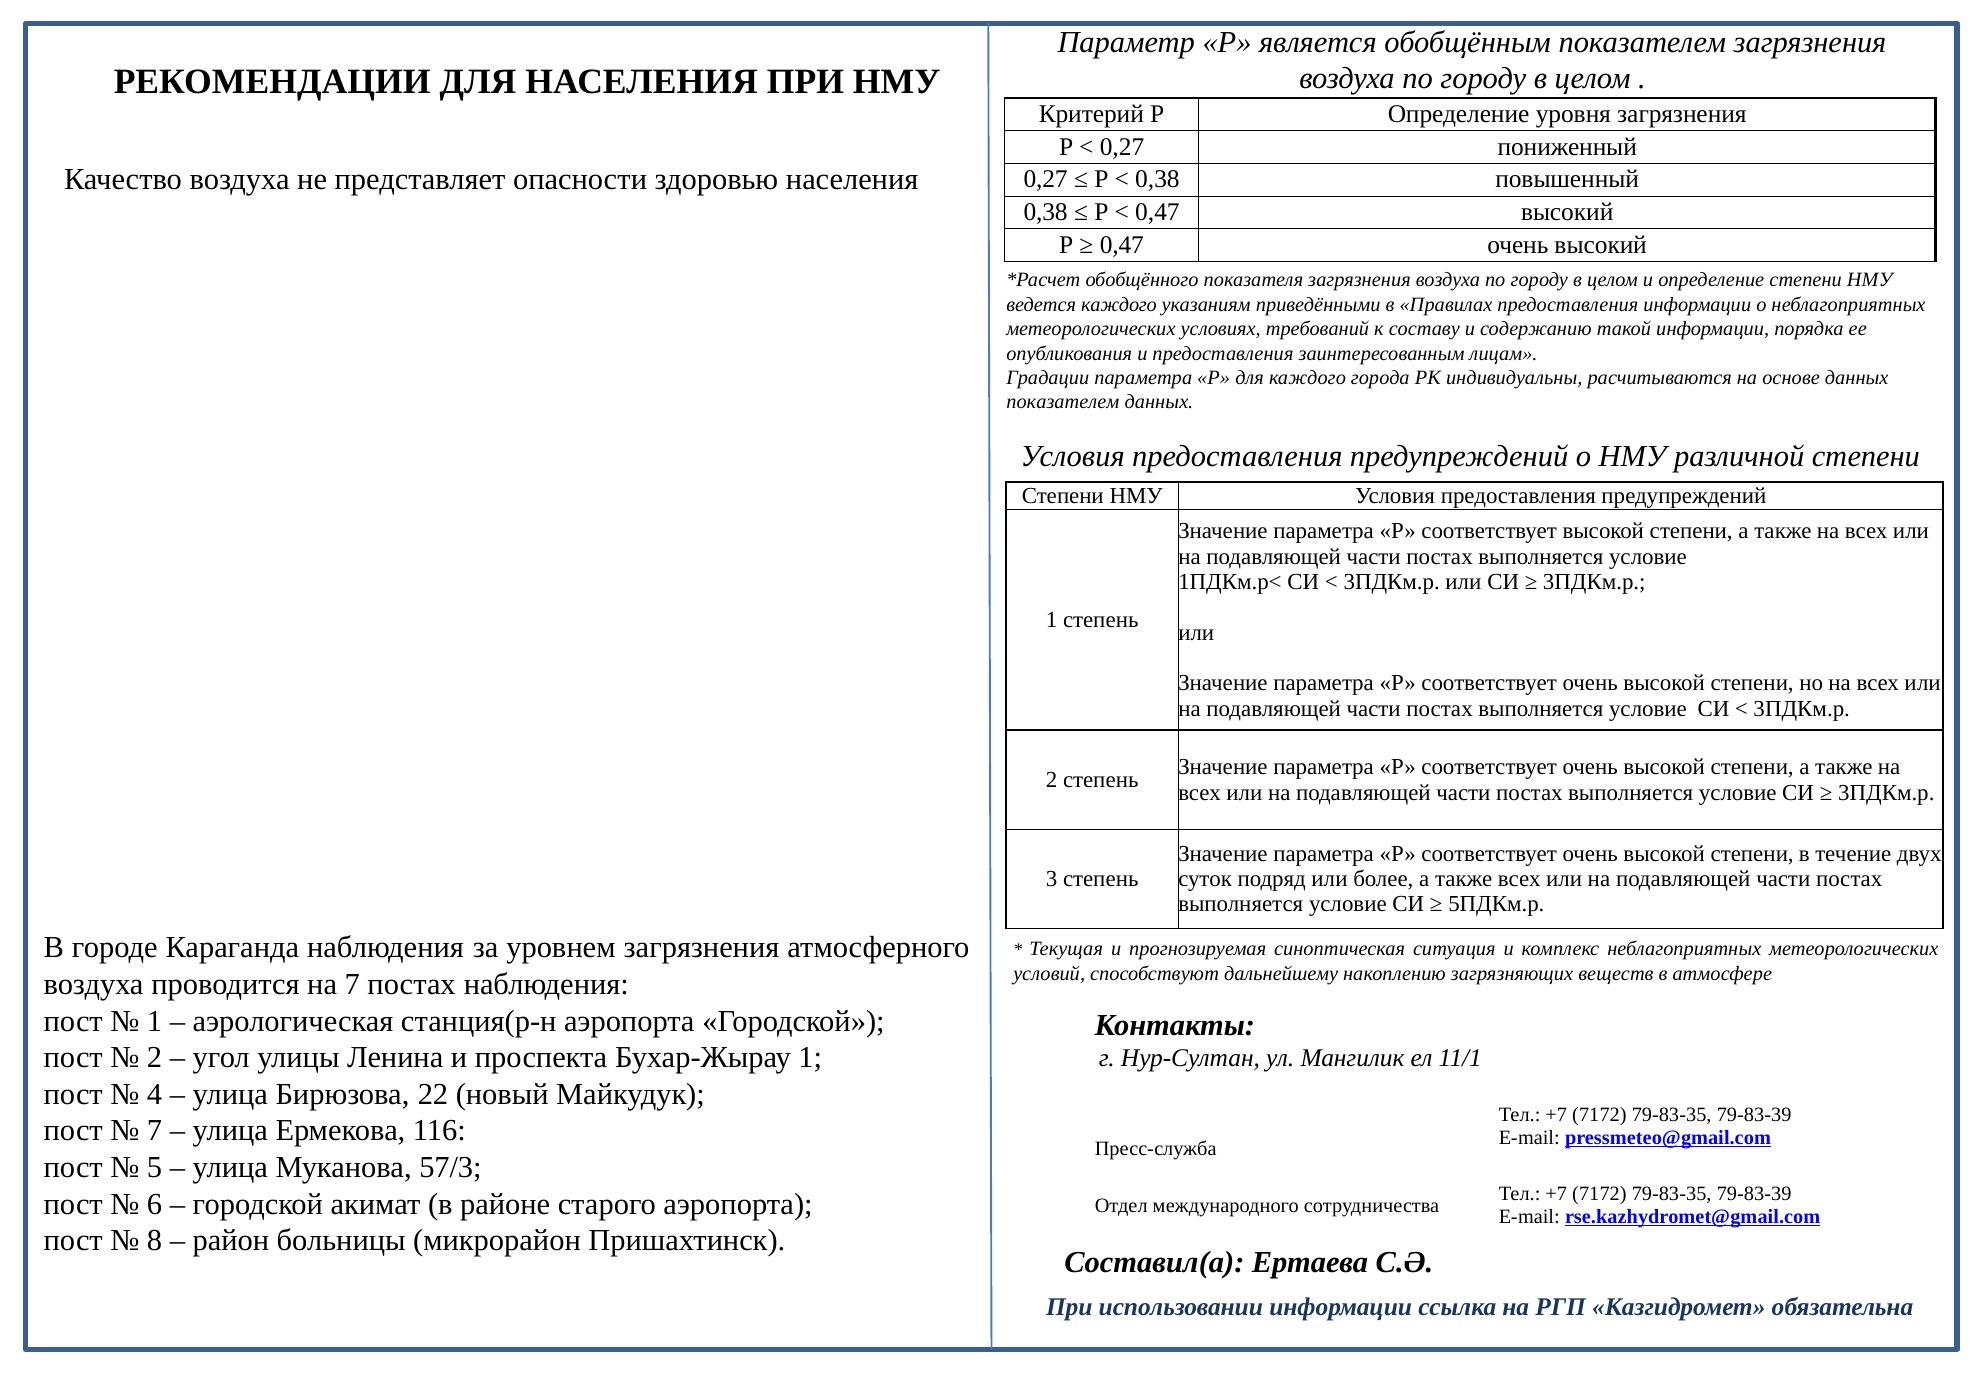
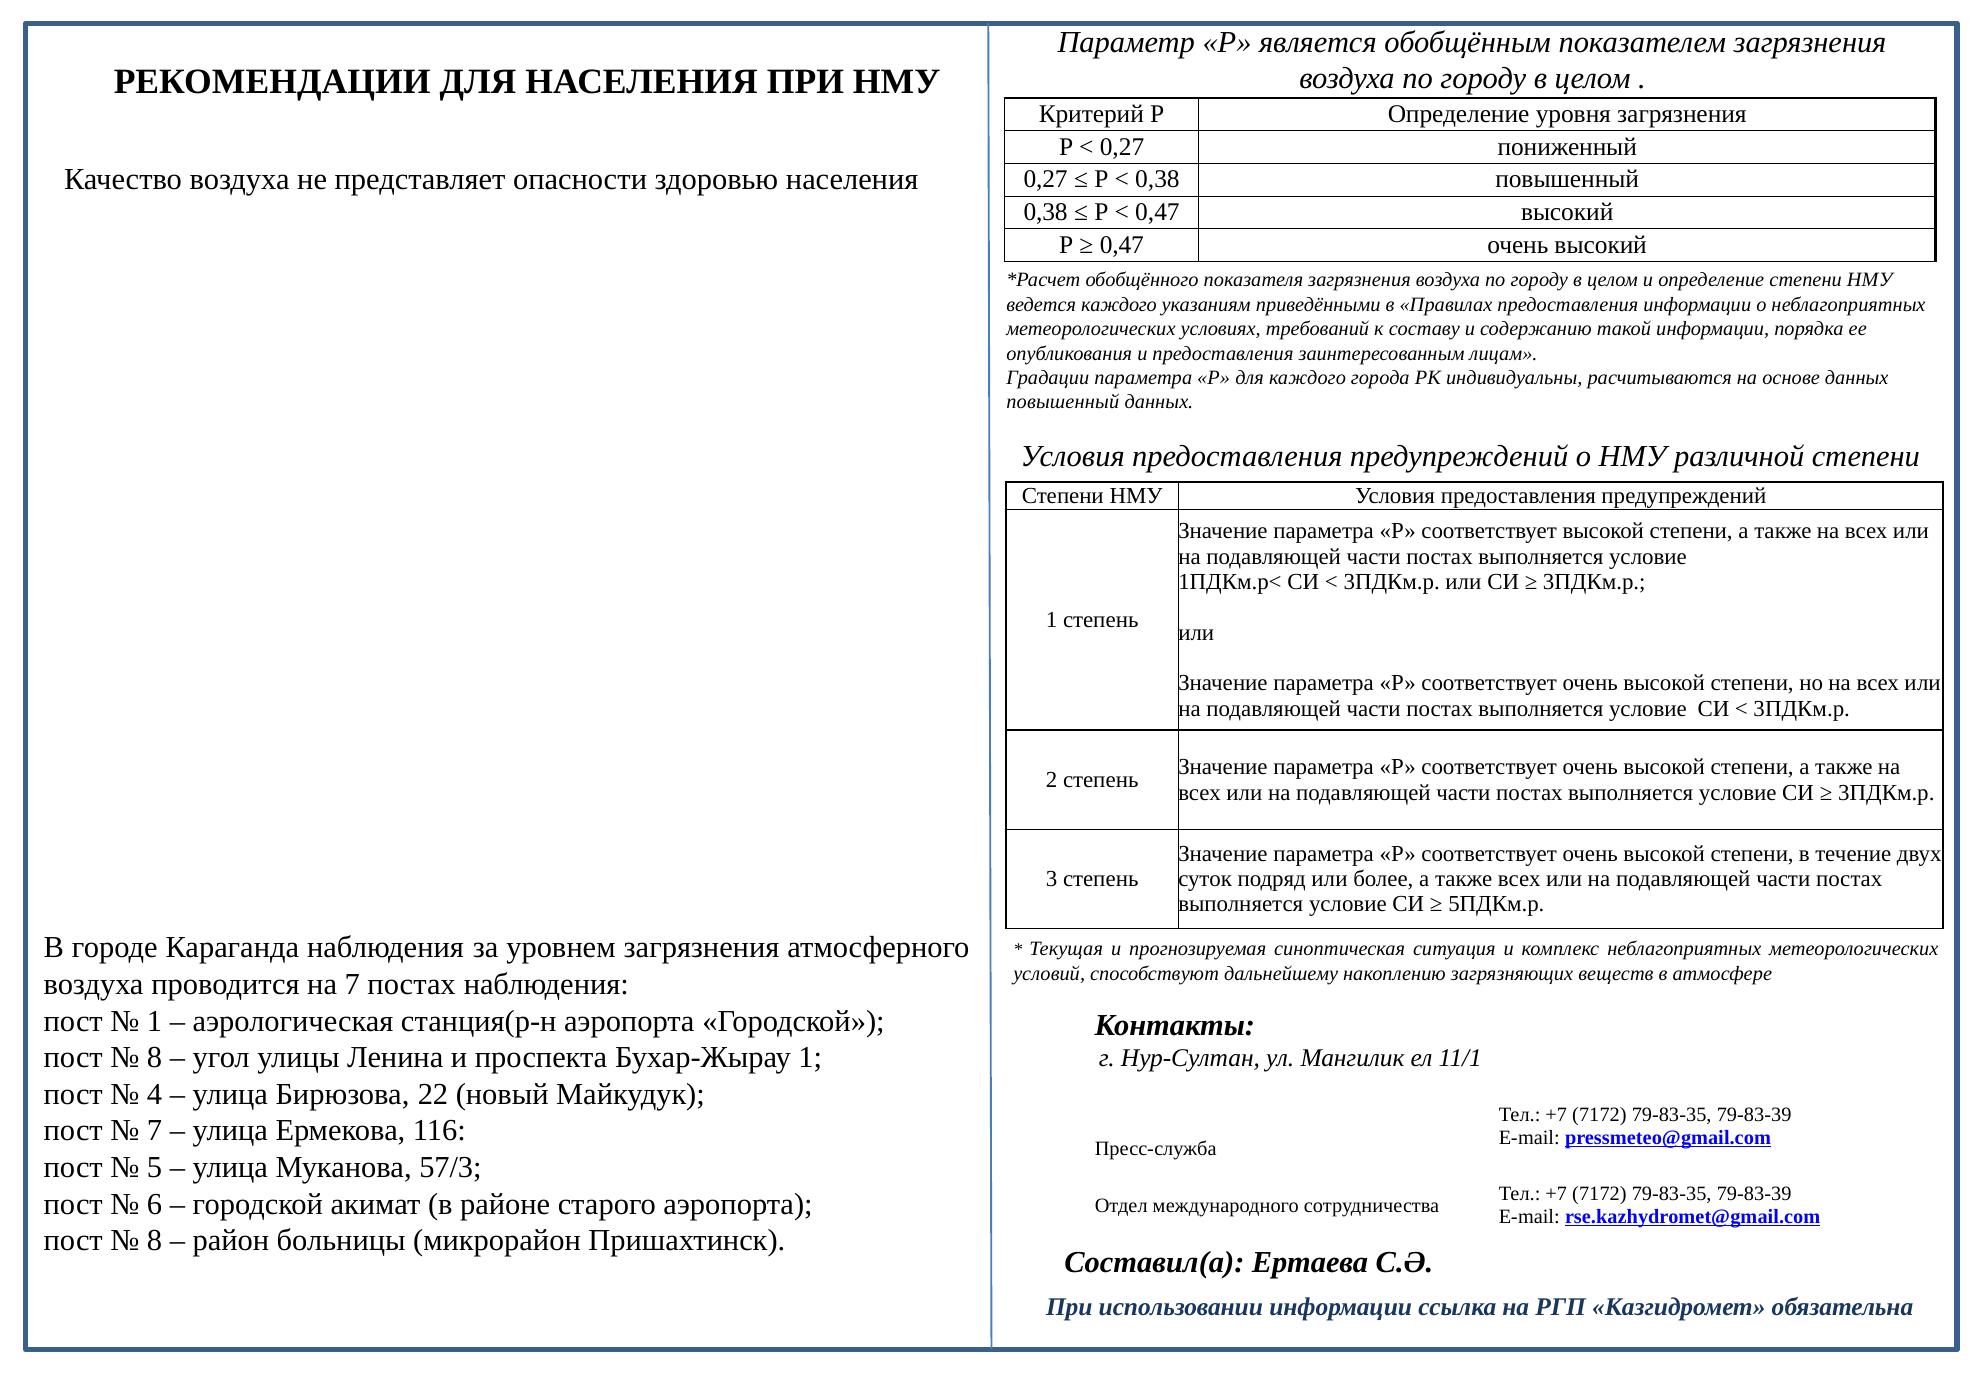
показателем at (1063, 402): показателем -> повышенный
2 at (155, 1058): 2 -> 8
